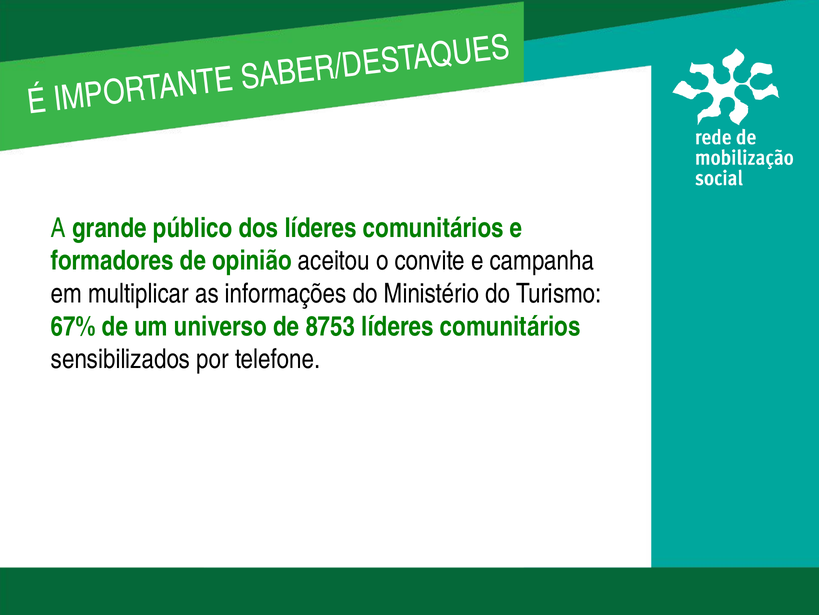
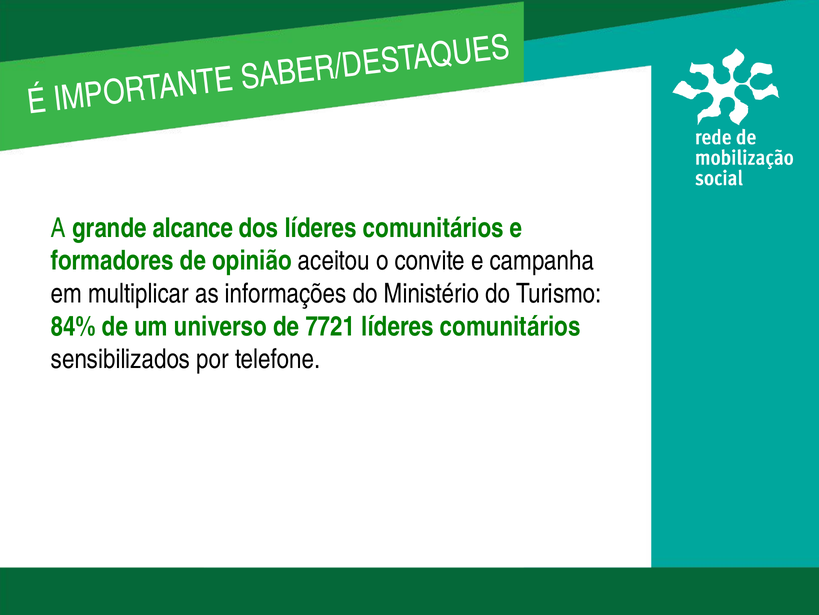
público: público -> alcance
67%: 67% -> 84%
8753: 8753 -> 7721
